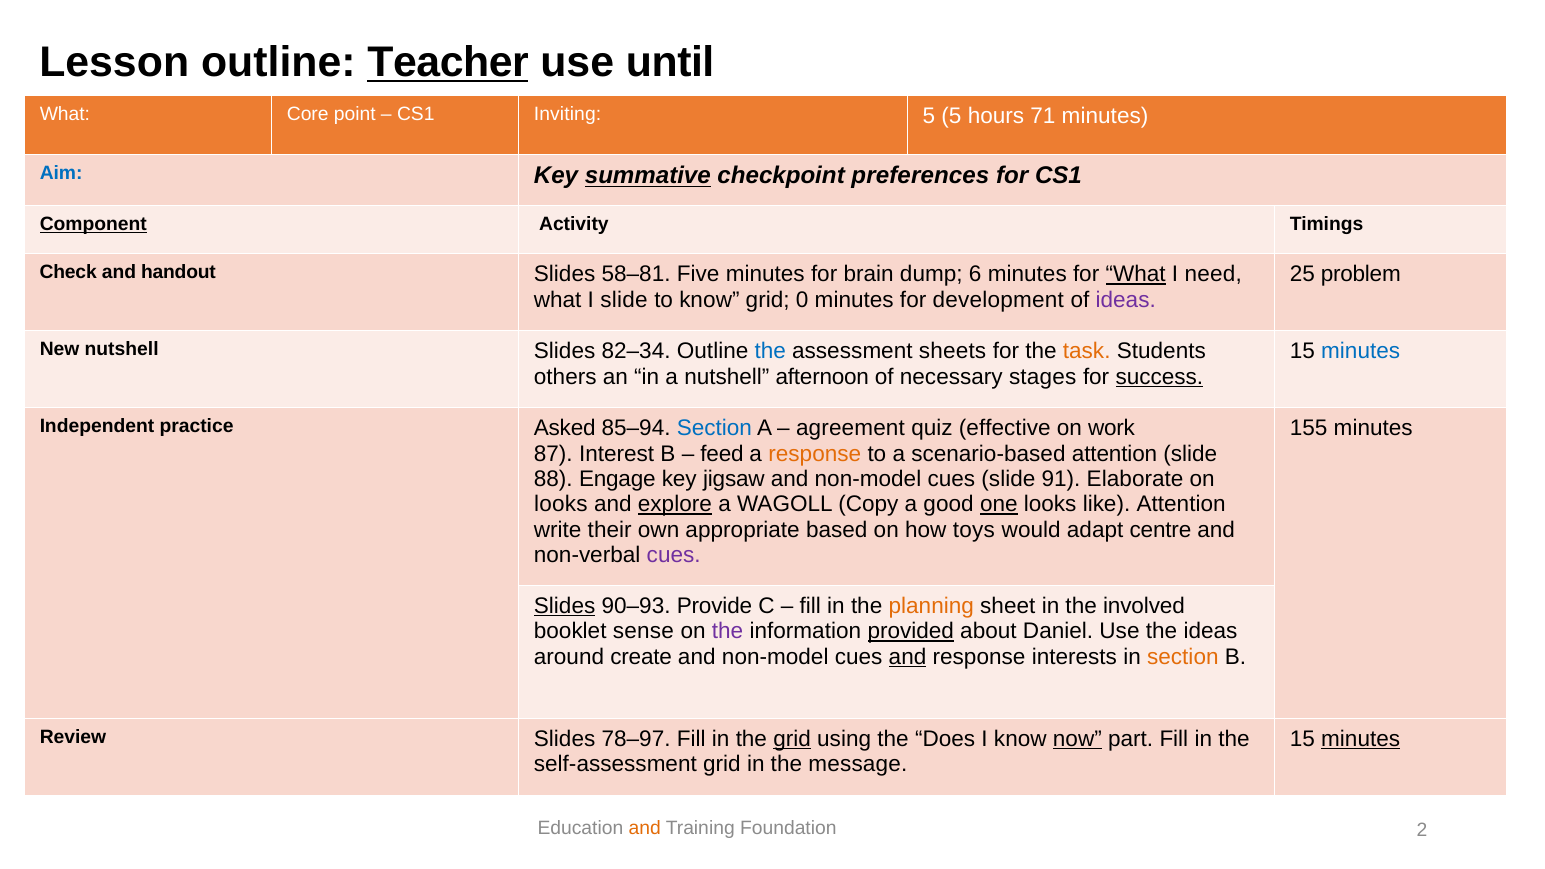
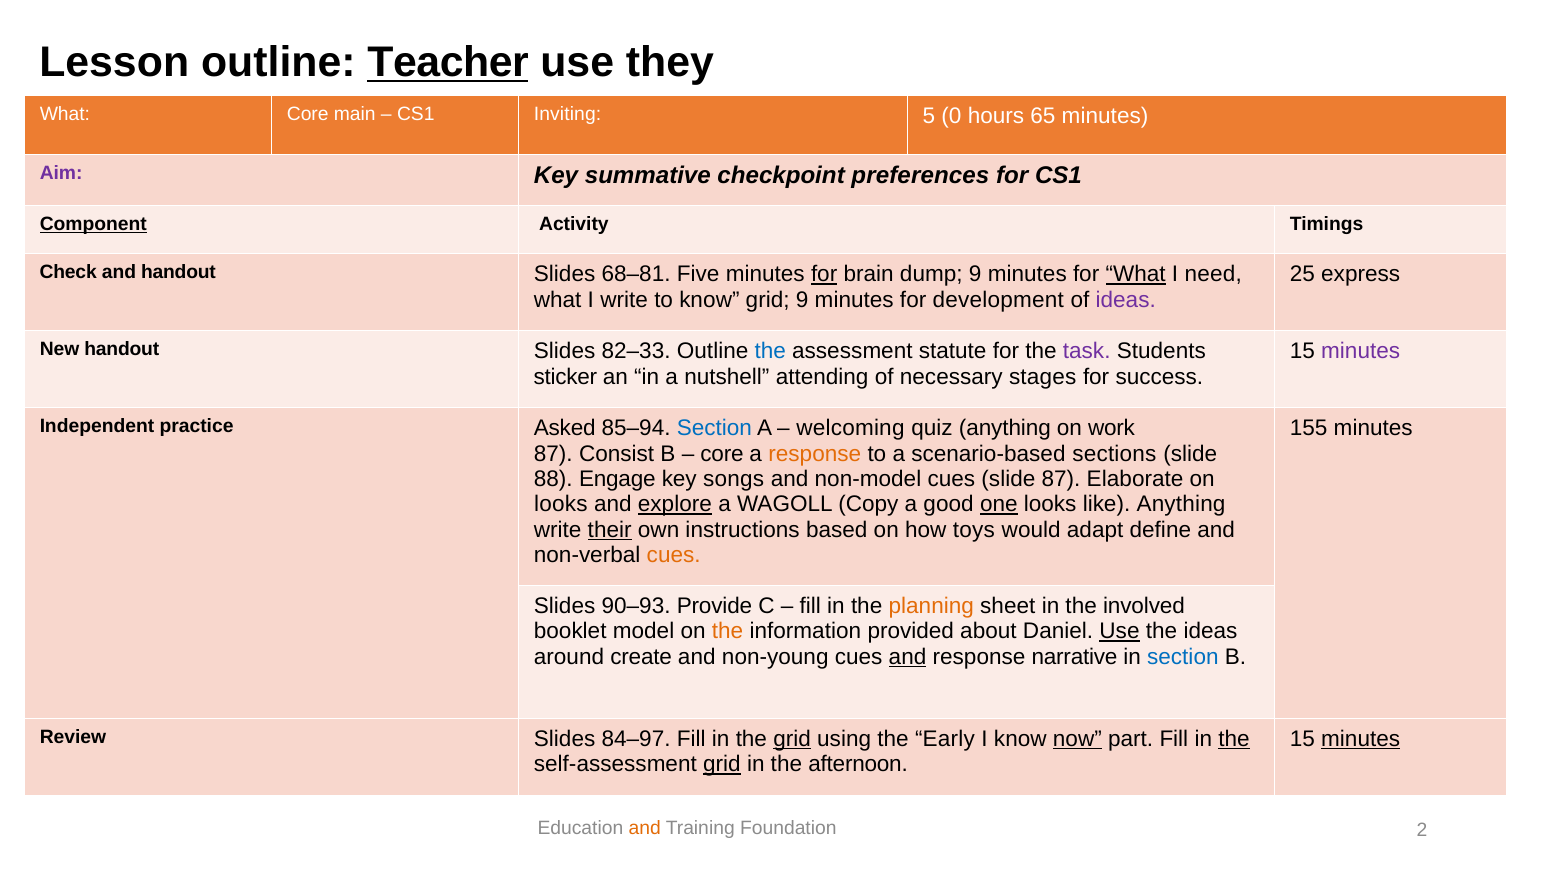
until: until -> they
point: point -> main
5 5: 5 -> 0
71: 71 -> 65
Aim colour: blue -> purple
summative underline: present -> none
58–81: 58–81 -> 68–81
for at (824, 274) underline: none -> present
dump 6: 6 -> 9
problem: problem -> express
I slide: slide -> write
grid 0: 0 -> 9
New nutshell: nutshell -> handout
82–34: 82–34 -> 82–33
sheets: sheets -> statute
task colour: orange -> purple
minutes at (1361, 351) colour: blue -> purple
others: others -> sticker
afternoon: afternoon -> attending
success underline: present -> none
agreement: agreement -> welcoming
quiz effective: effective -> anything
Interest: Interest -> Consist
feed at (722, 454): feed -> core
scenario-based attention: attention -> sections
jigsaw: jigsaw -> songs
slide 91: 91 -> 87
like Attention: Attention -> Anything
their underline: none -> present
appropriate: appropriate -> instructions
centre: centre -> define
cues at (674, 555) colour: purple -> orange
Slides at (565, 606) underline: present -> none
sense: sense -> model
the at (728, 631) colour: purple -> orange
provided underline: present -> none
Use at (1119, 631) underline: none -> present
non-model at (775, 657): non-model -> non-young
interests: interests -> narrative
section at (1183, 657) colour: orange -> blue
78–97: 78–97 -> 84–97
Does: Does -> Early
the at (1234, 739) underline: none -> present
grid at (722, 764) underline: none -> present
message: message -> afternoon
